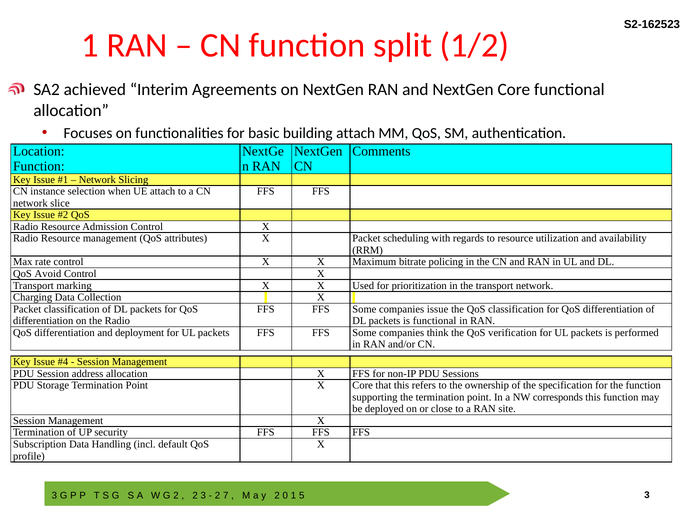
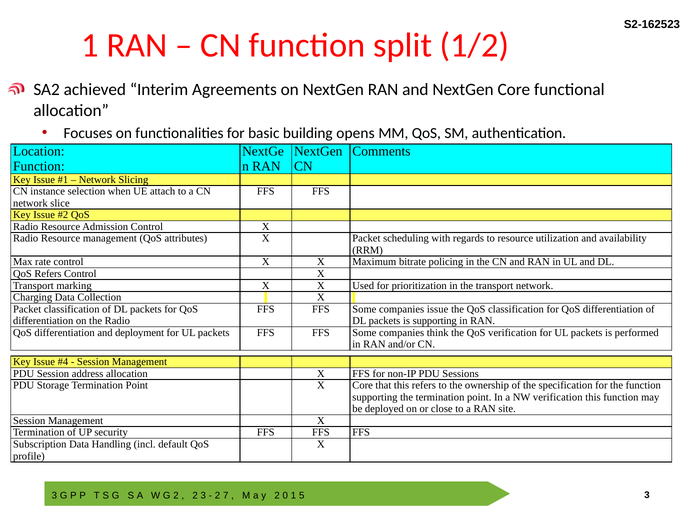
building attach: attach -> opens
QoS Avoid: Avoid -> Refers
is functional: functional -> supporting
NW corresponds: corresponds -> verification
